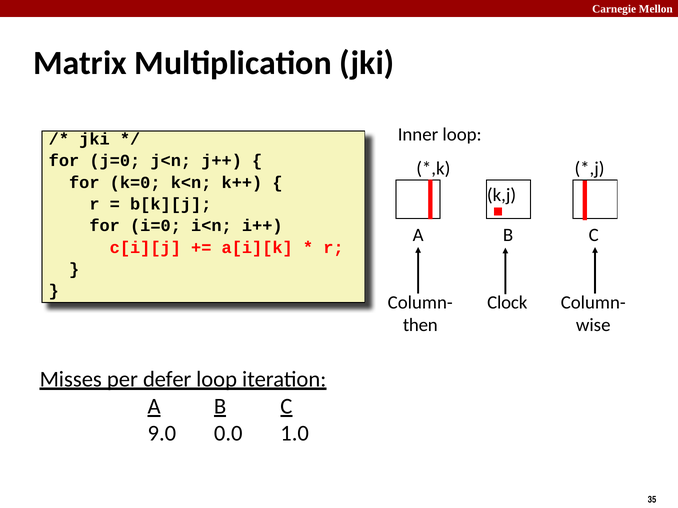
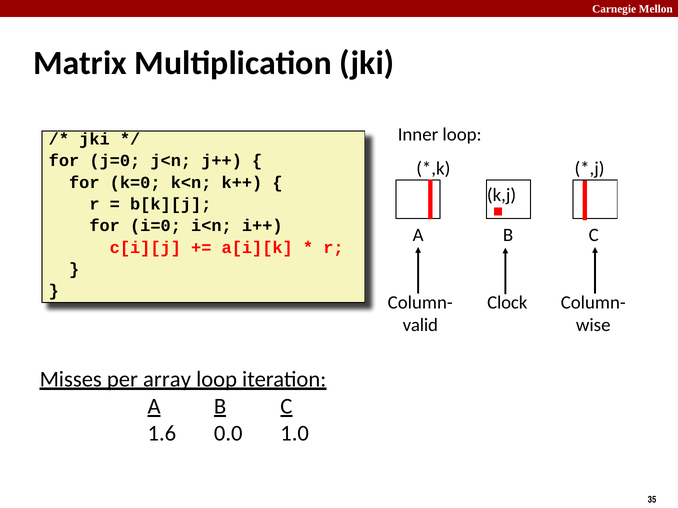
then: then -> valid
defer: defer -> array
9.0: 9.0 -> 1.6
